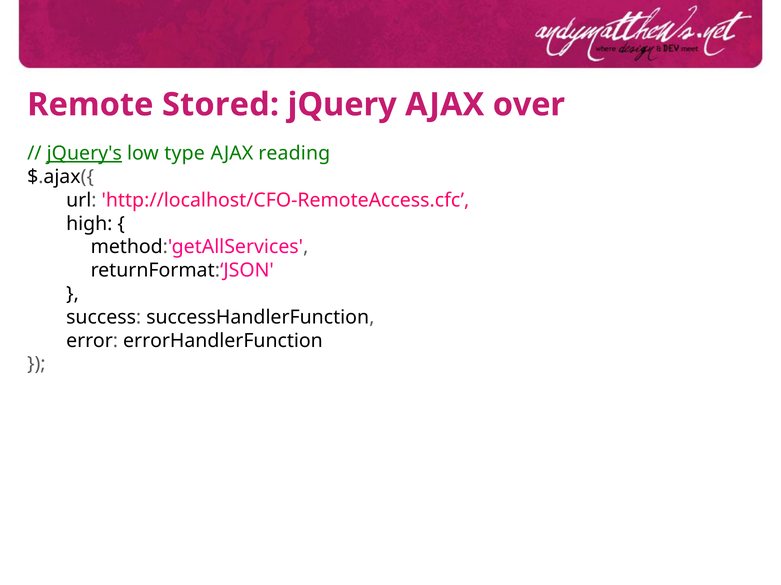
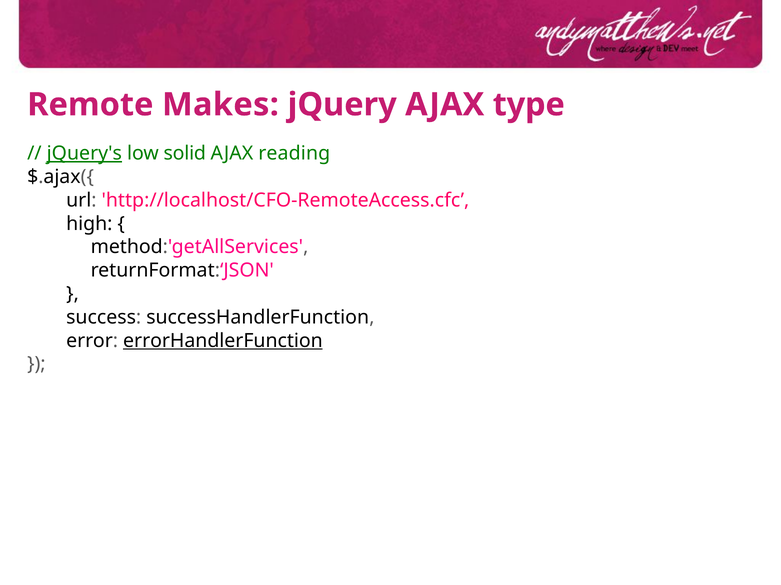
Stored: Stored -> Makes
over: over -> type
type: type -> solid
errorHandlerFunction underline: none -> present
